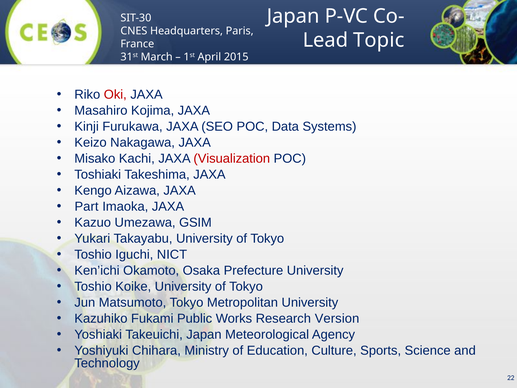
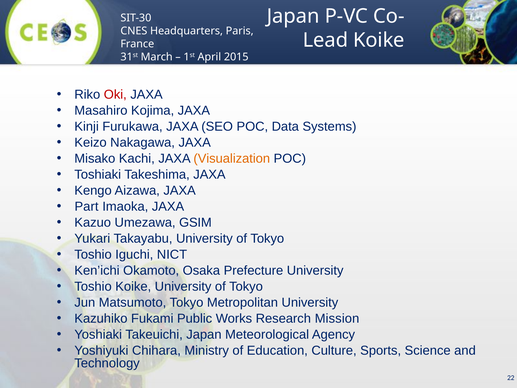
Topic at (379, 40): Topic -> Koike
Visualization colour: red -> orange
Version: Version -> Mission
